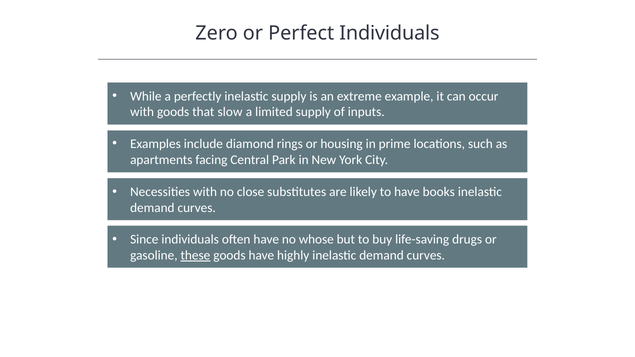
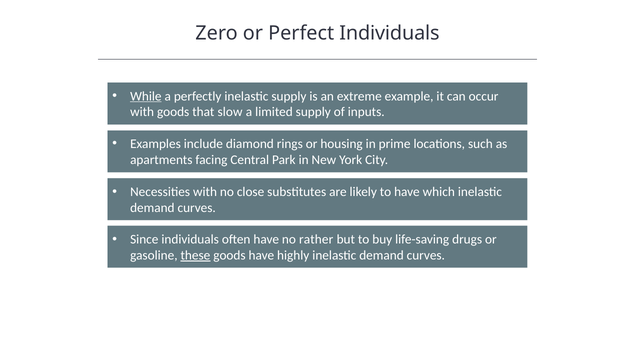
While underline: none -> present
books: books -> which
whose: whose -> rather
